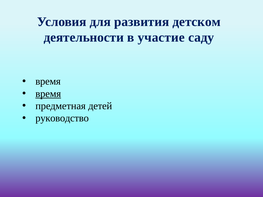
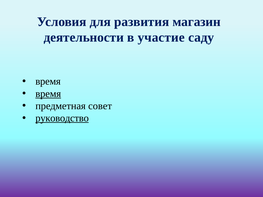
детском: детском -> магазин
детей: детей -> совет
руководство underline: none -> present
